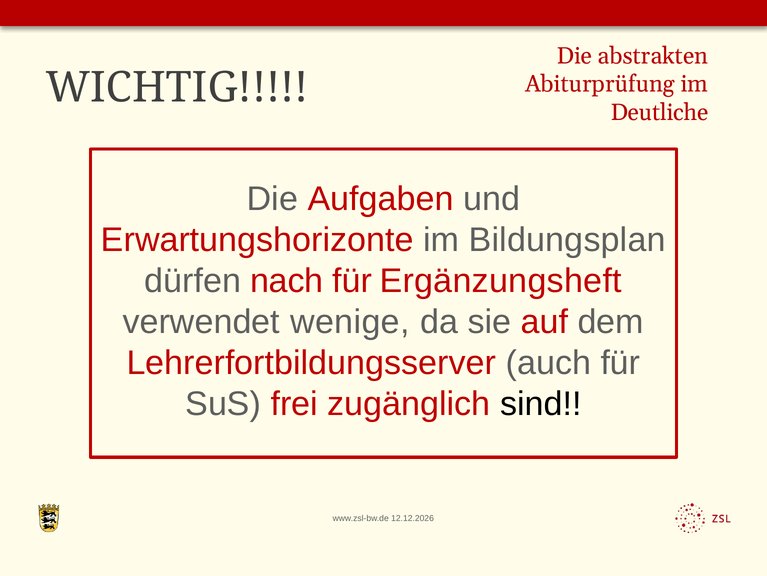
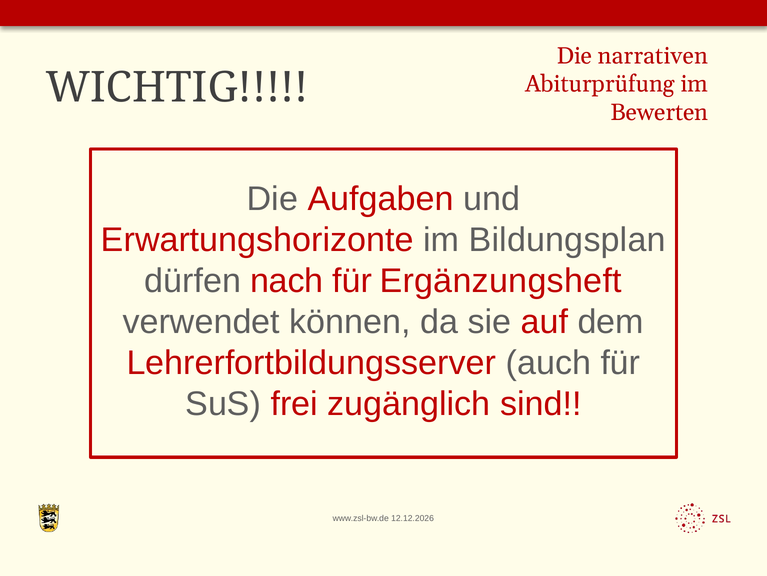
abstrakten: abstrakten -> narrativen
Deutliche: Deutliche -> Bewerten
wenige: wenige -> können
sind colour: black -> red
